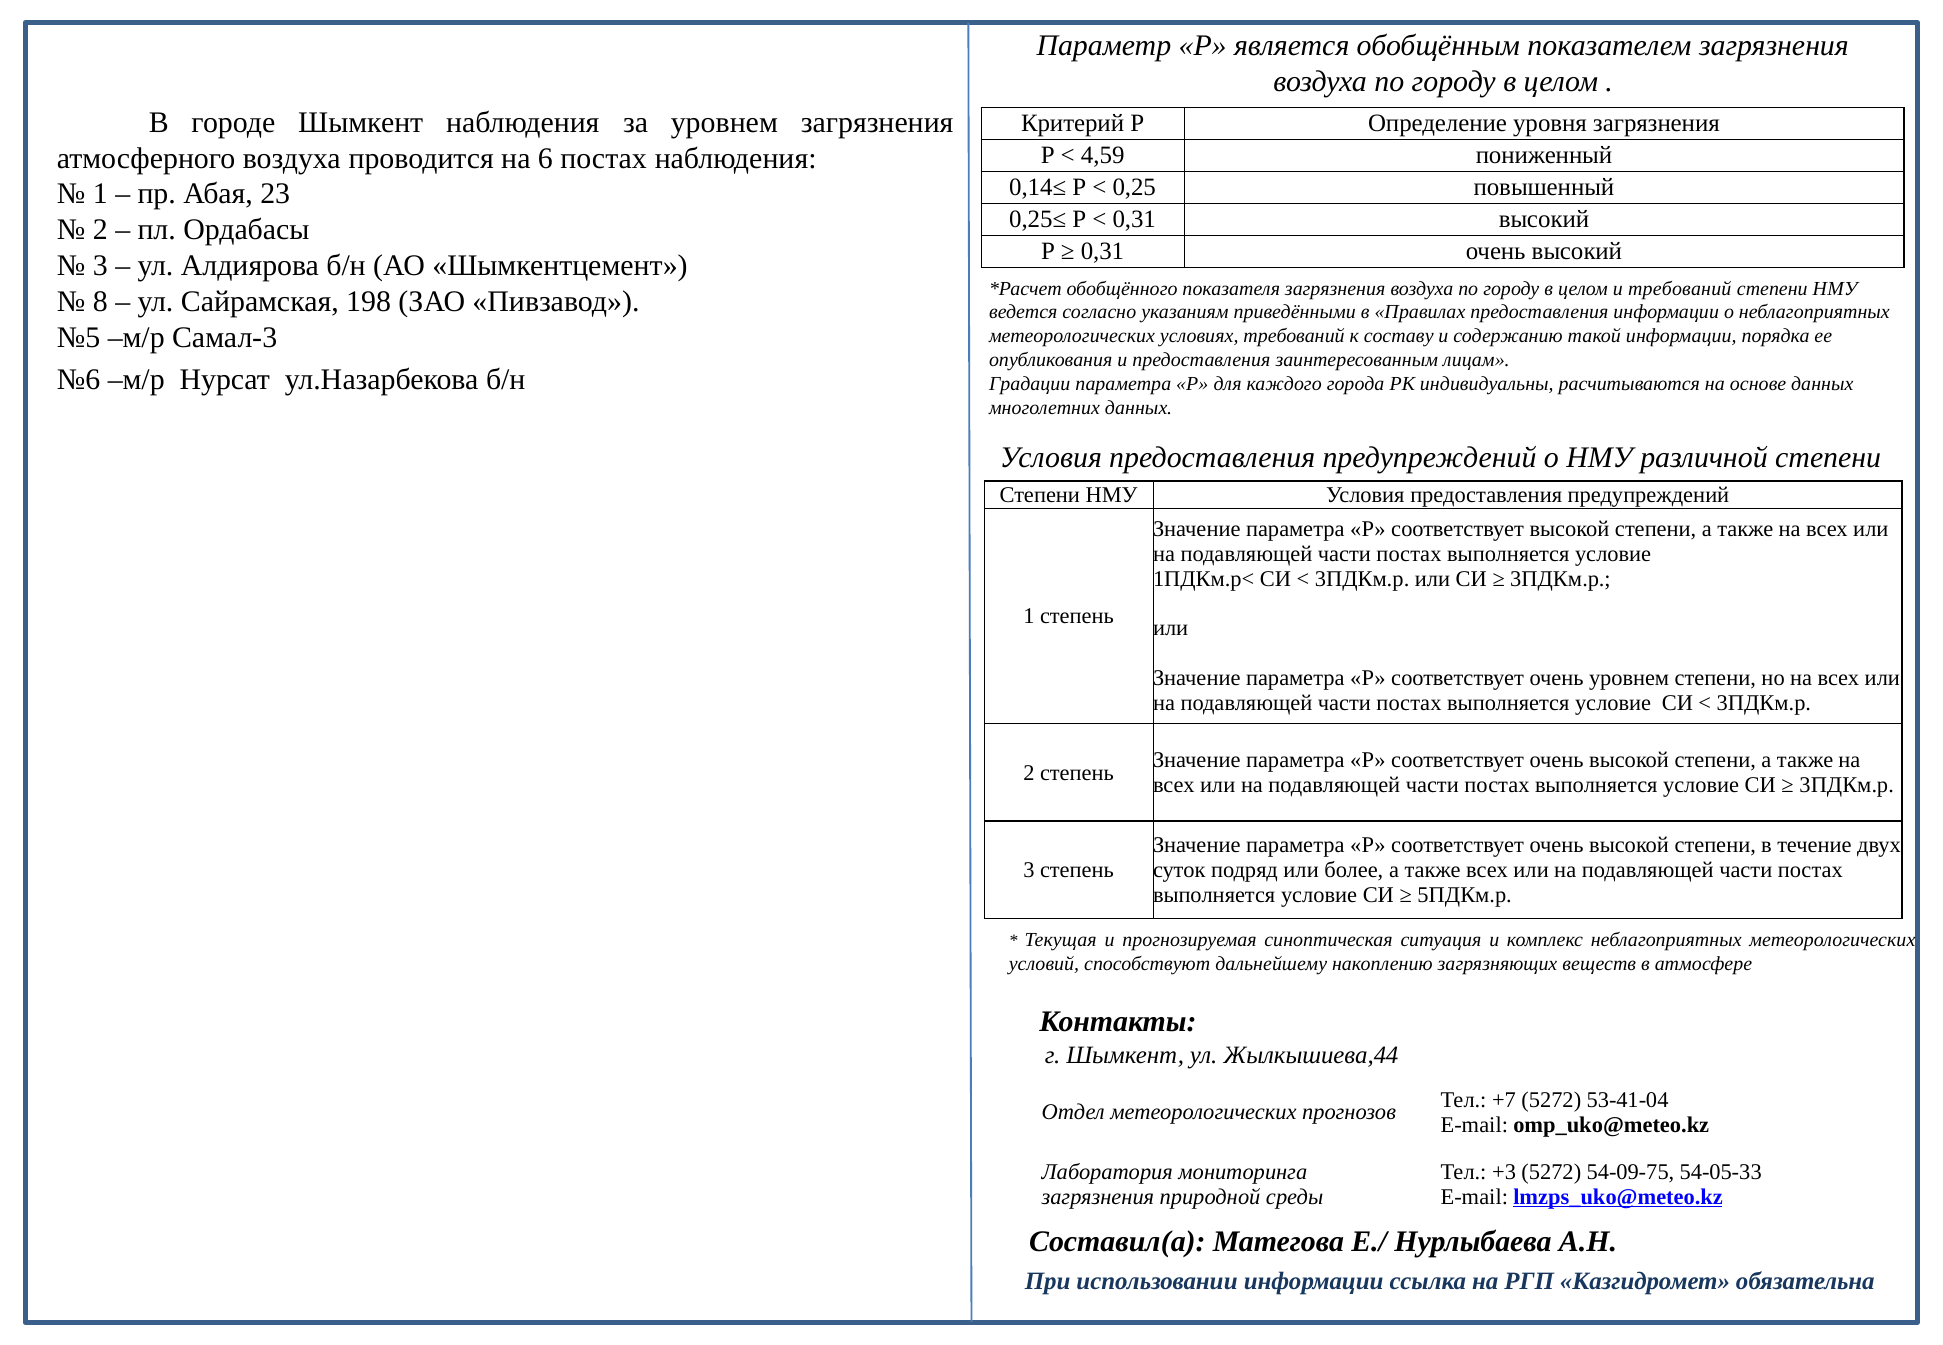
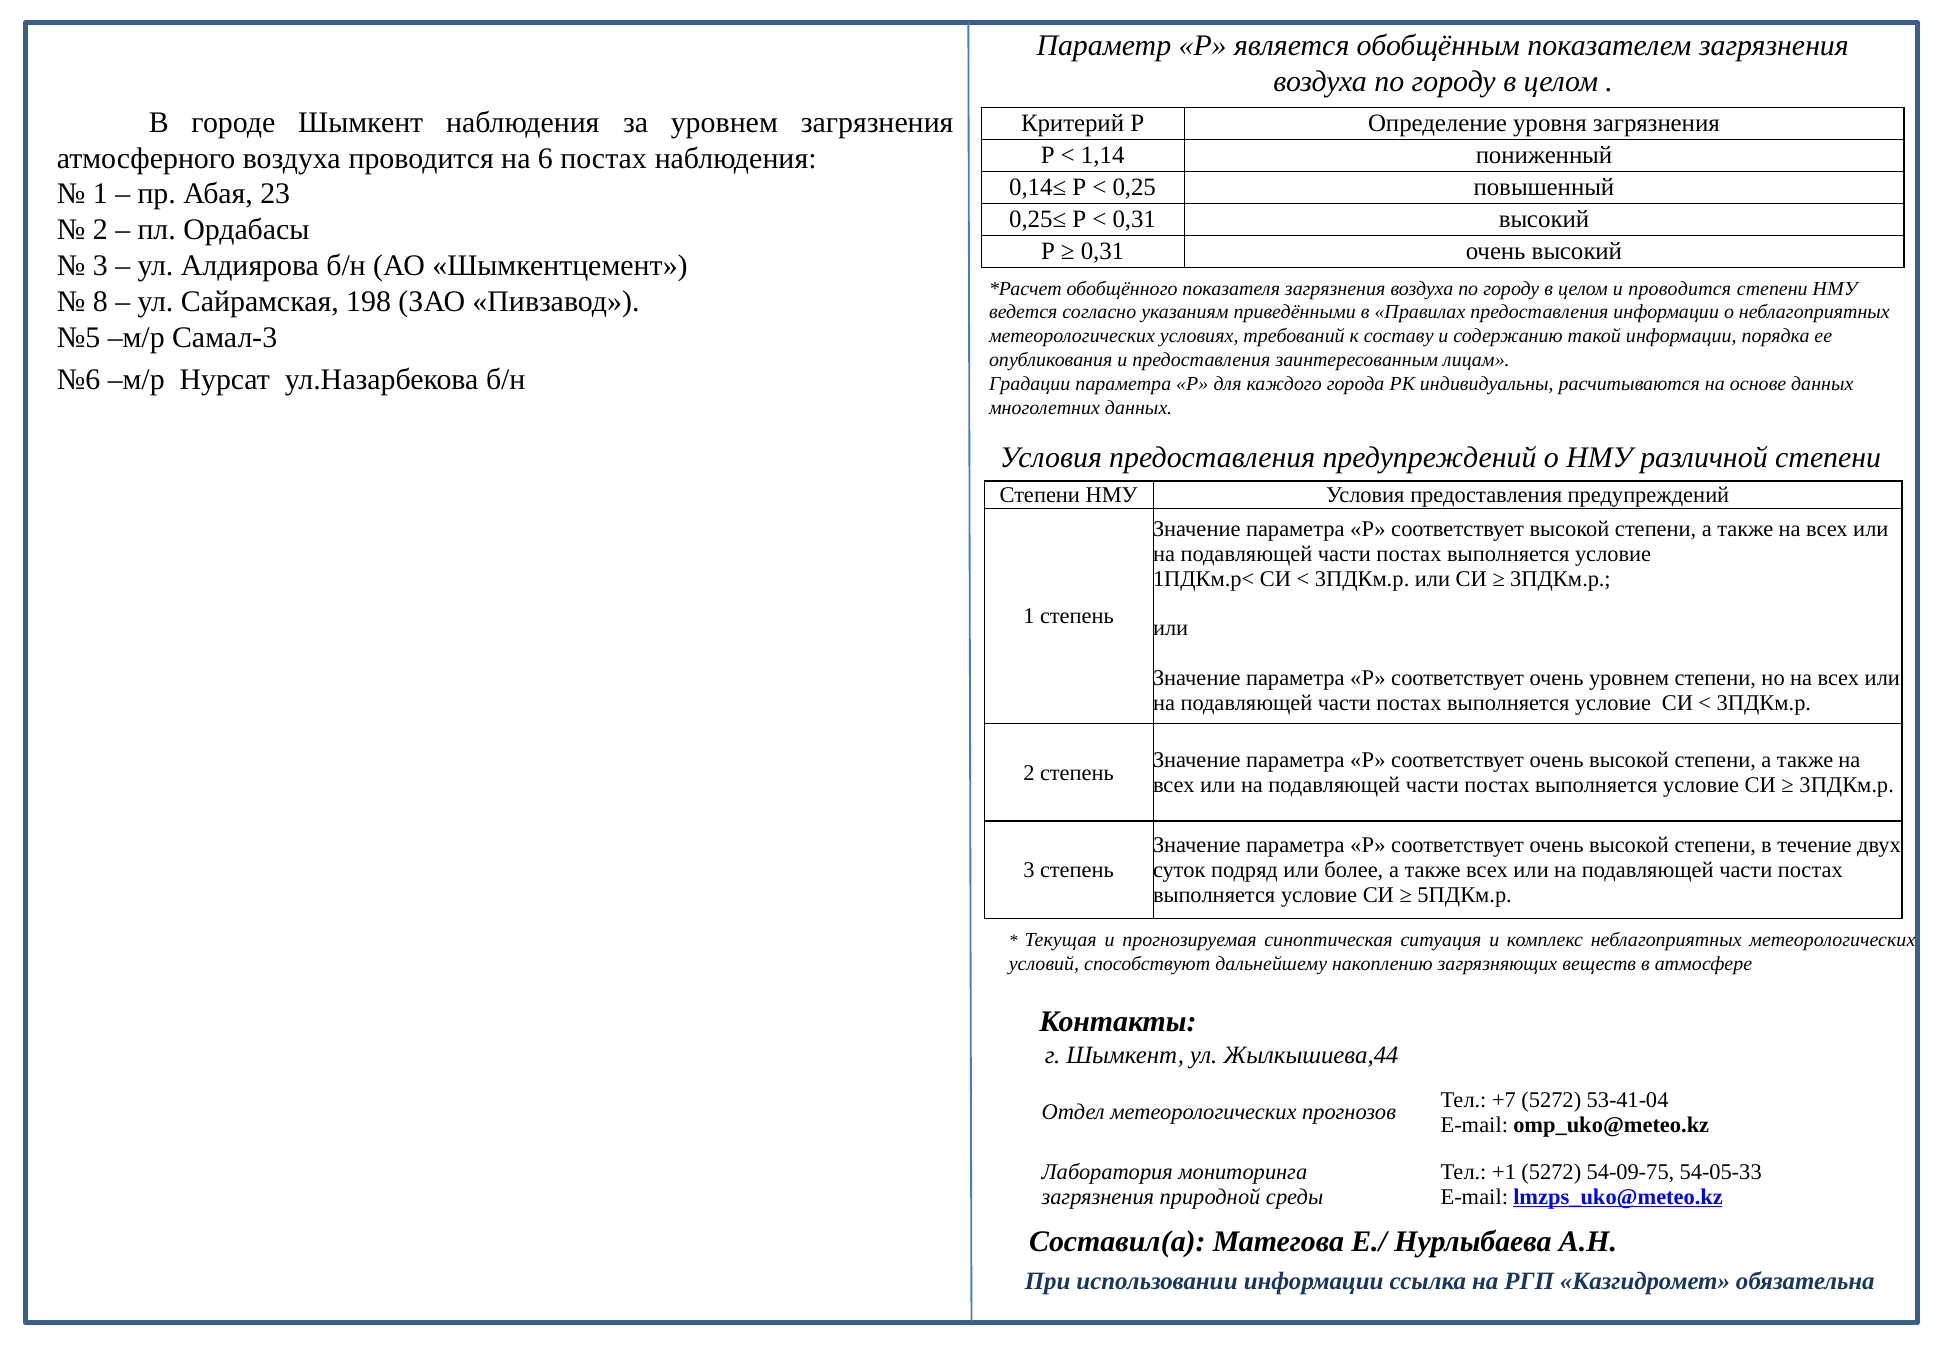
4,59: 4,59 -> 1,14
и требований: требований -> проводится
+3: +3 -> +1
